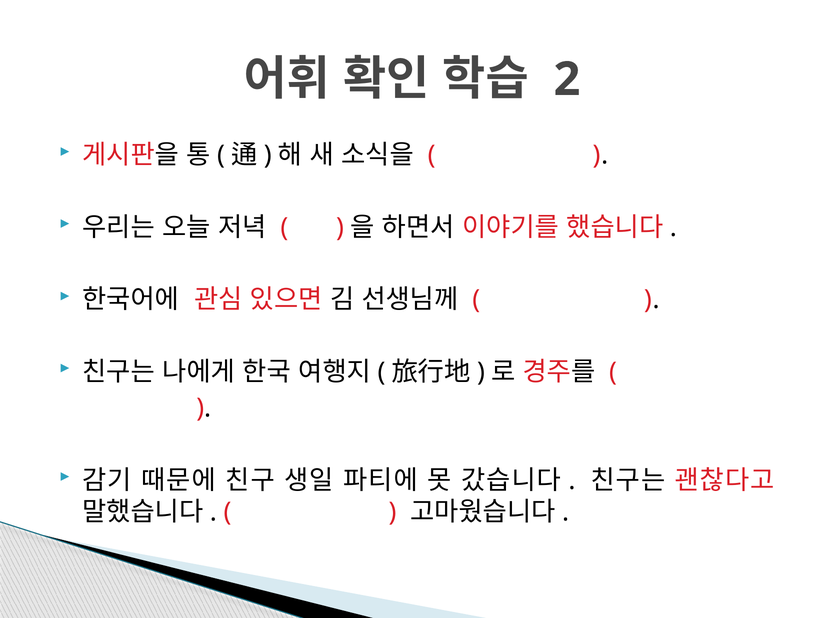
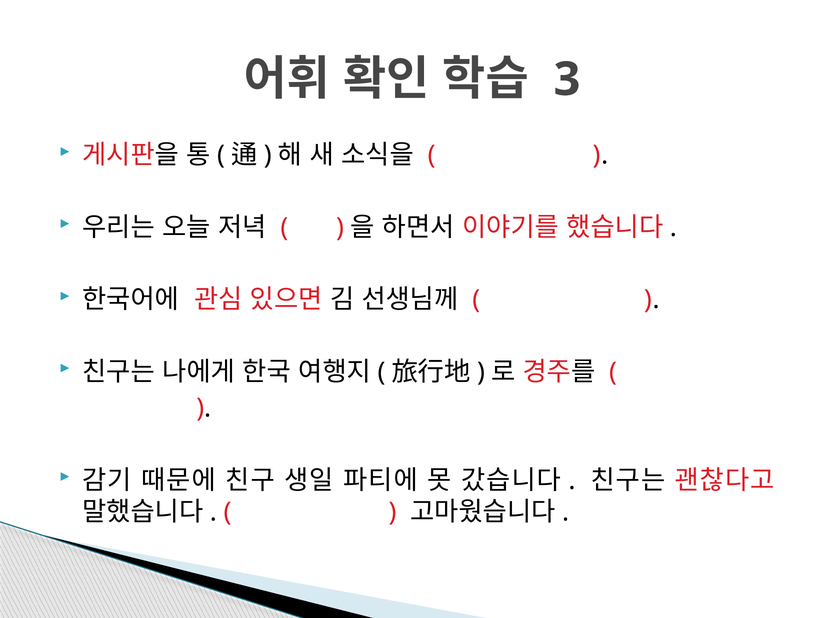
2: 2 -> 3
